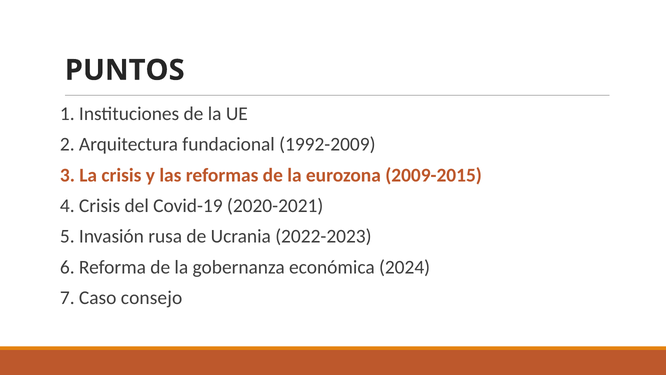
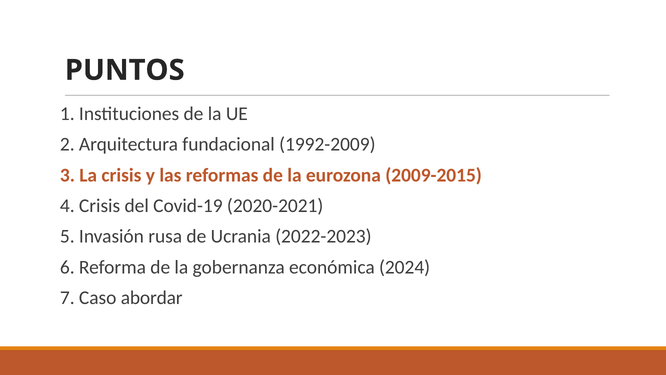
consejo: consejo -> abordar
